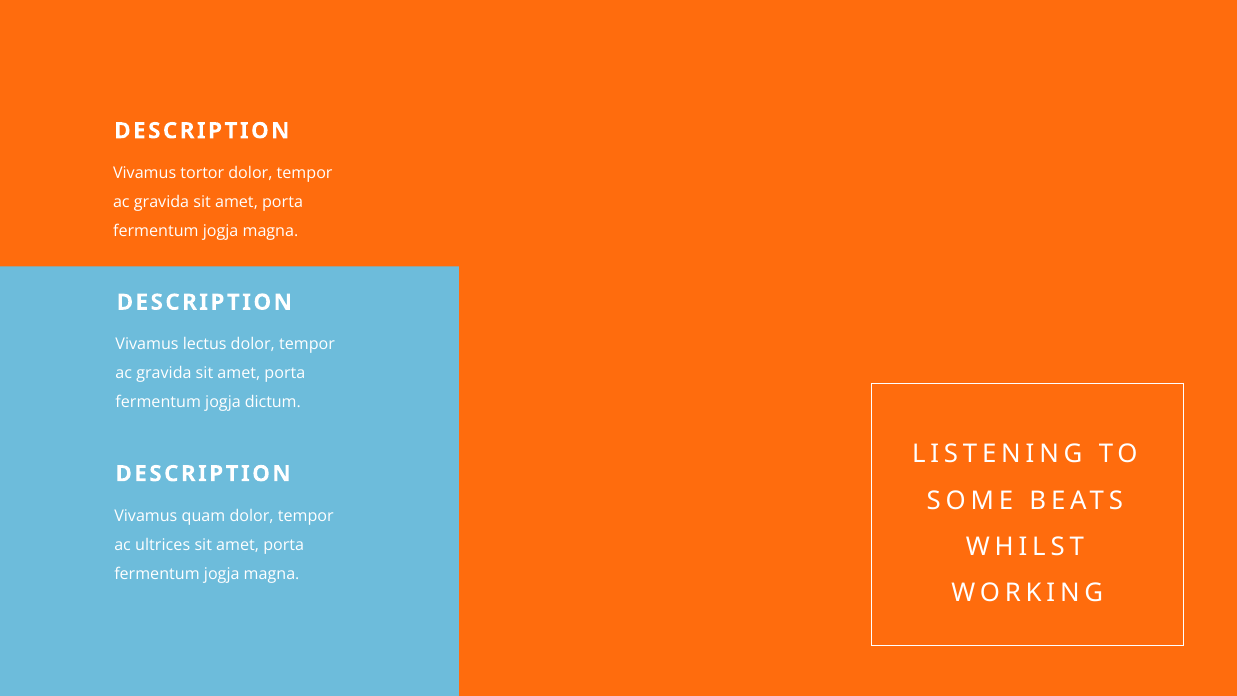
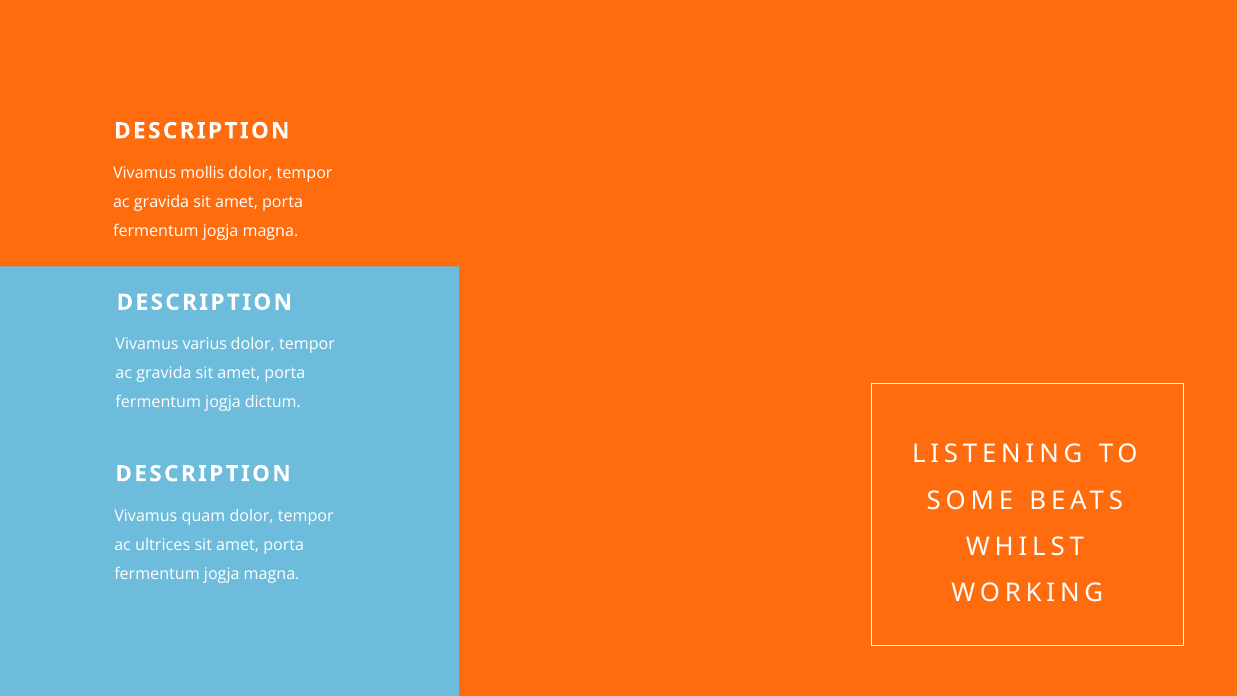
tortor: tortor -> mollis
lectus: lectus -> varius
